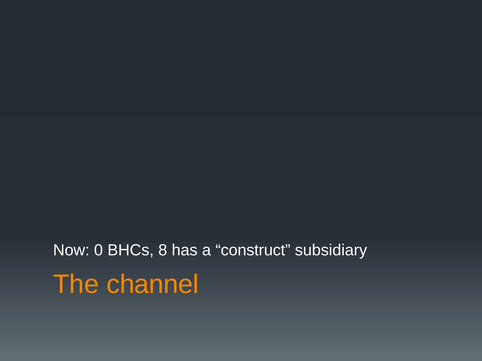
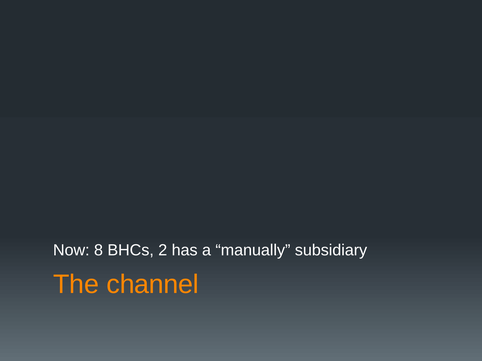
0: 0 -> 8
8: 8 -> 2
construct: construct -> manually
